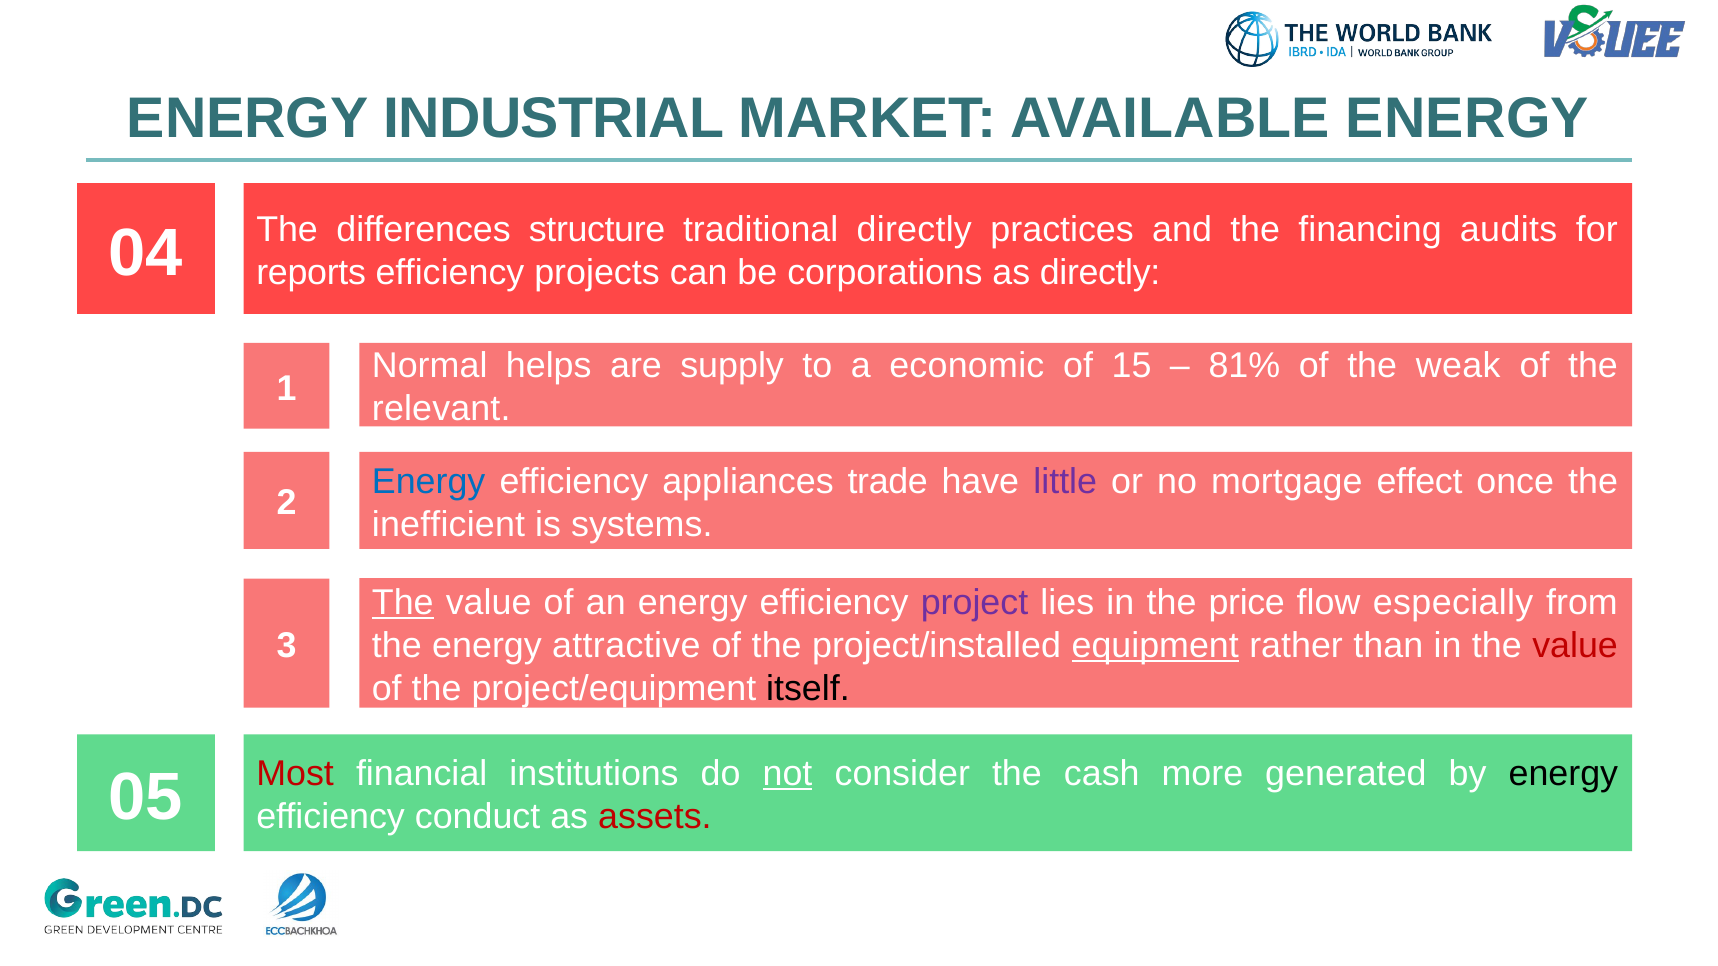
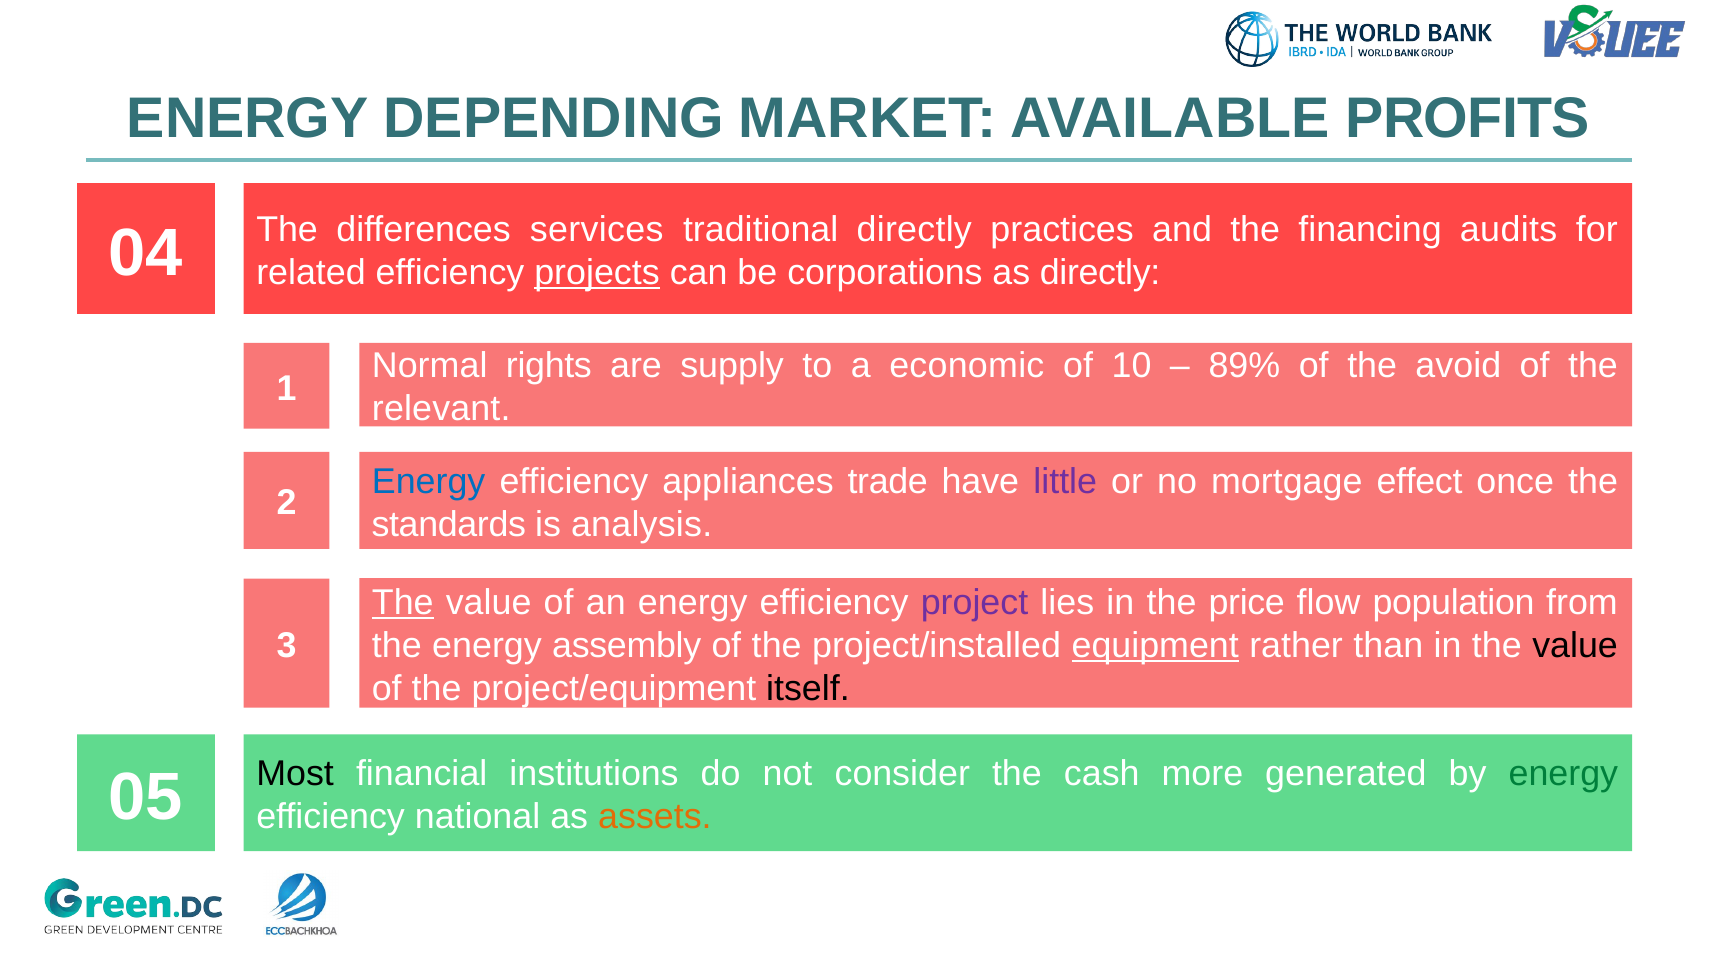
INDUSTRIAL: INDUSTRIAL -> DEPENDING
AVAILABLE ENERGY: ENERGY -> PROFITS
structure: structure -> services
reports: reports -> related
projects underline: none -> present
helps: helps -> rights
15: 15 -> 10
81%: 81% -> 89%
weak: weak -> avoid
inefficient: inefficient -> standards
systems: systems -> analysis
especially: especially -> population
attractive: attractive -> assembly
value at (1575, 646) colour: red -> black
Most colour: red -> black
not underline: present -> none
energy at (1563, 774) colour: black -> green
conduct: conduct -> national
assets colour: red -> orange
